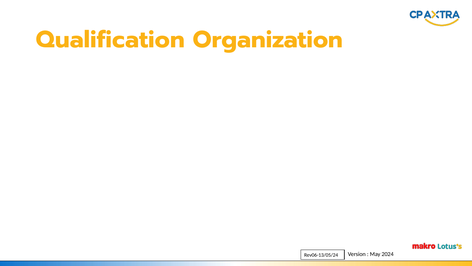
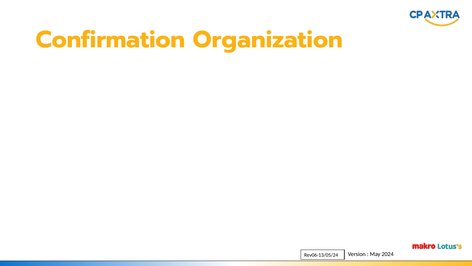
Qualification: Qualification -> Confirmation
